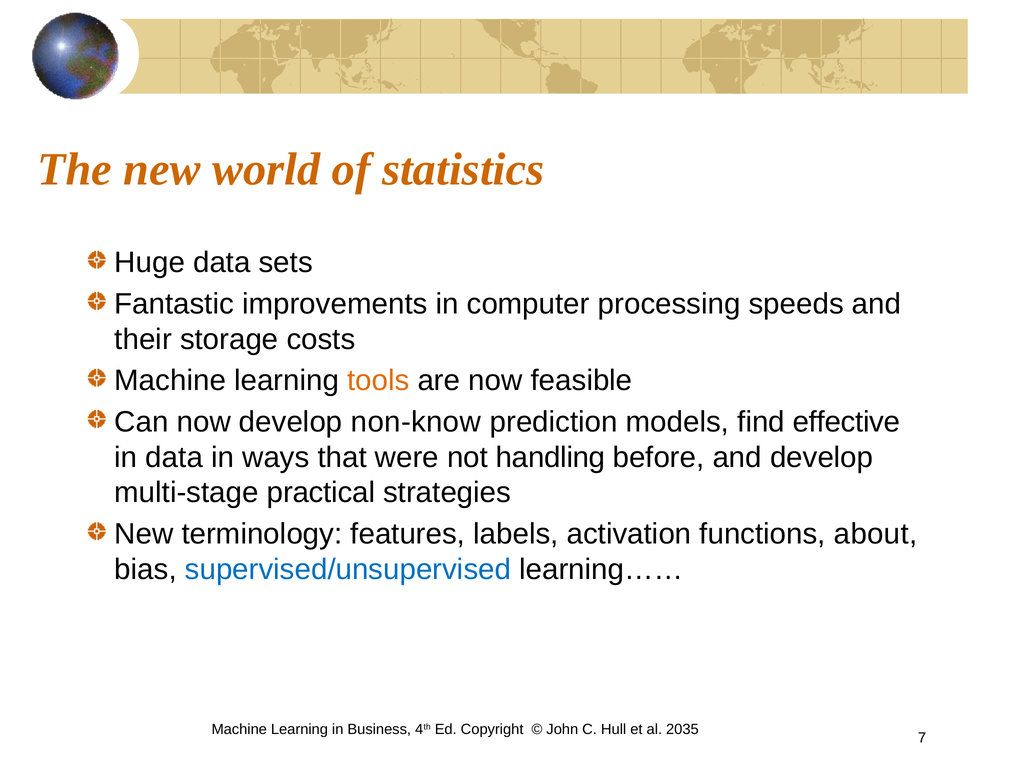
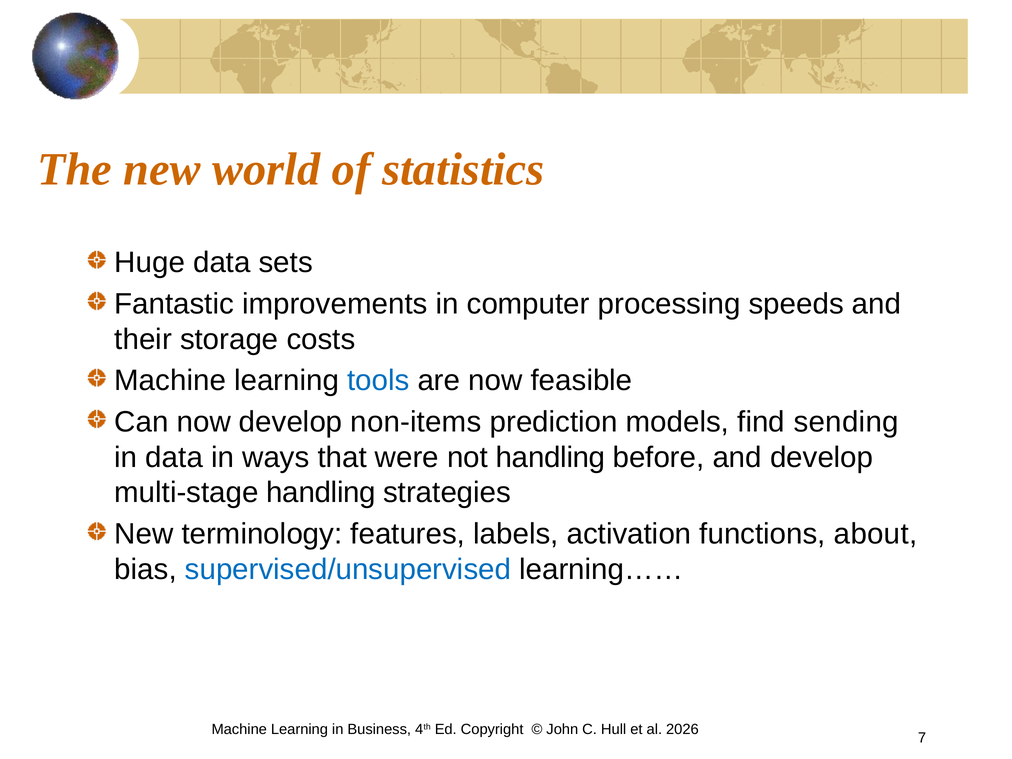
tools colour: orange -> blue
non-know: non-know -> non-items
effective: effective -> sending
multi-stage practical: practical -> handling
2035: 2035 -> 2026
